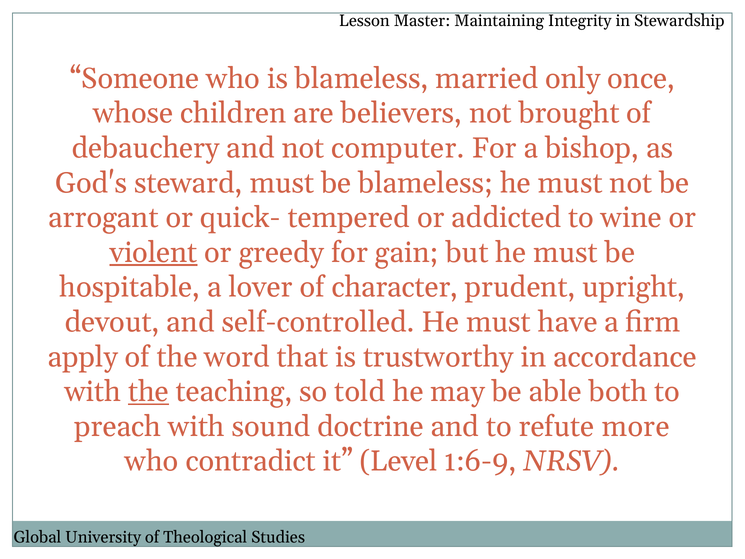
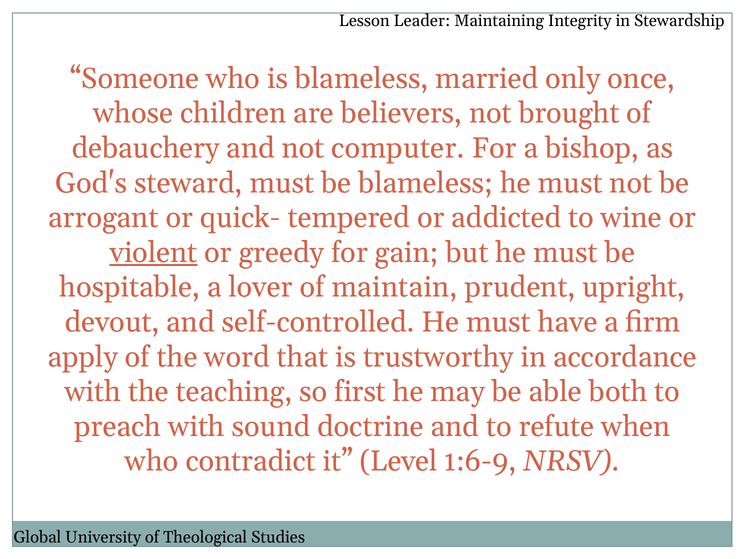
Master: Master -> Leader
character: character -> maintain
the at (149, 392) underline: present -> none
told: told -> first
more: more -> when
